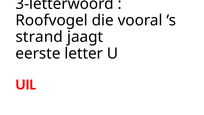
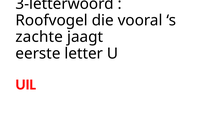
strand: strand -> zachte
